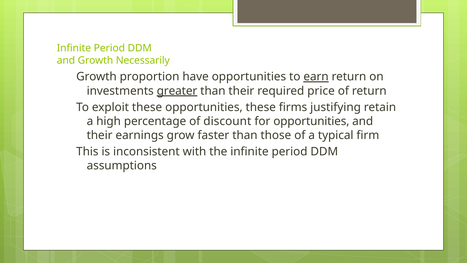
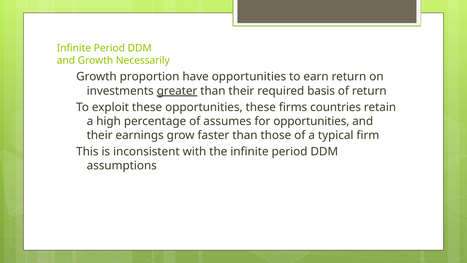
earn underline: present -> none
price: price -> basis
justifying: justifying -> countries
discount: discount -> assumes
